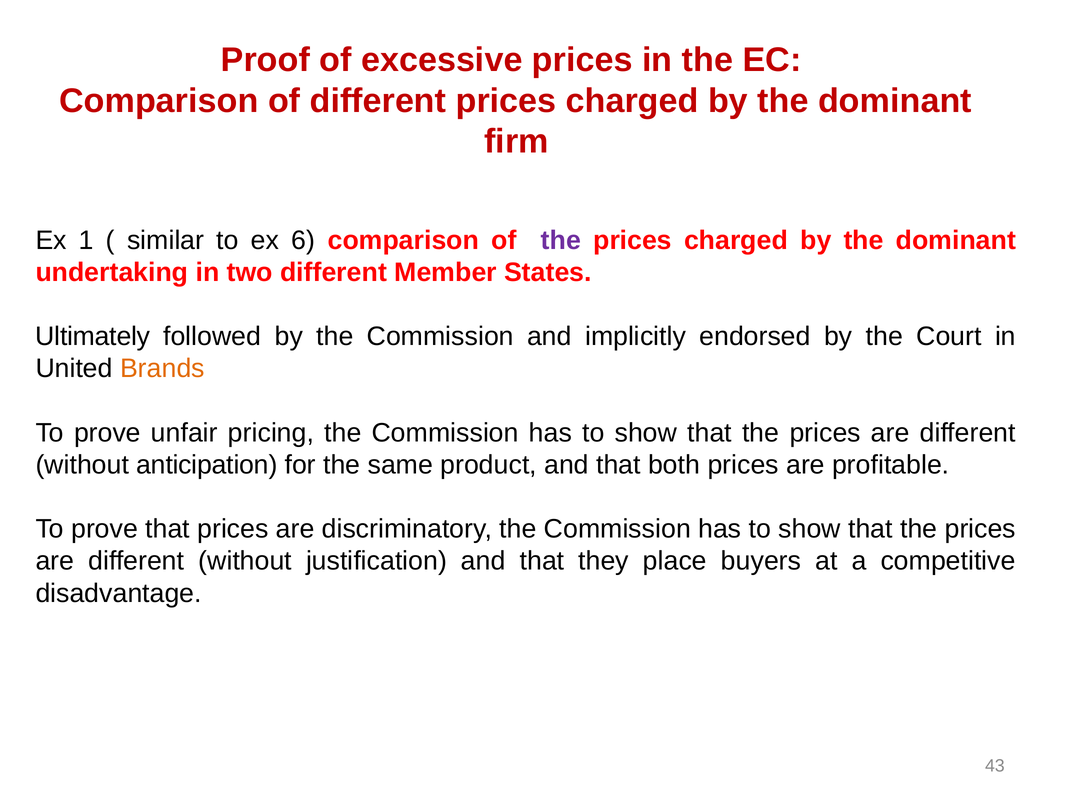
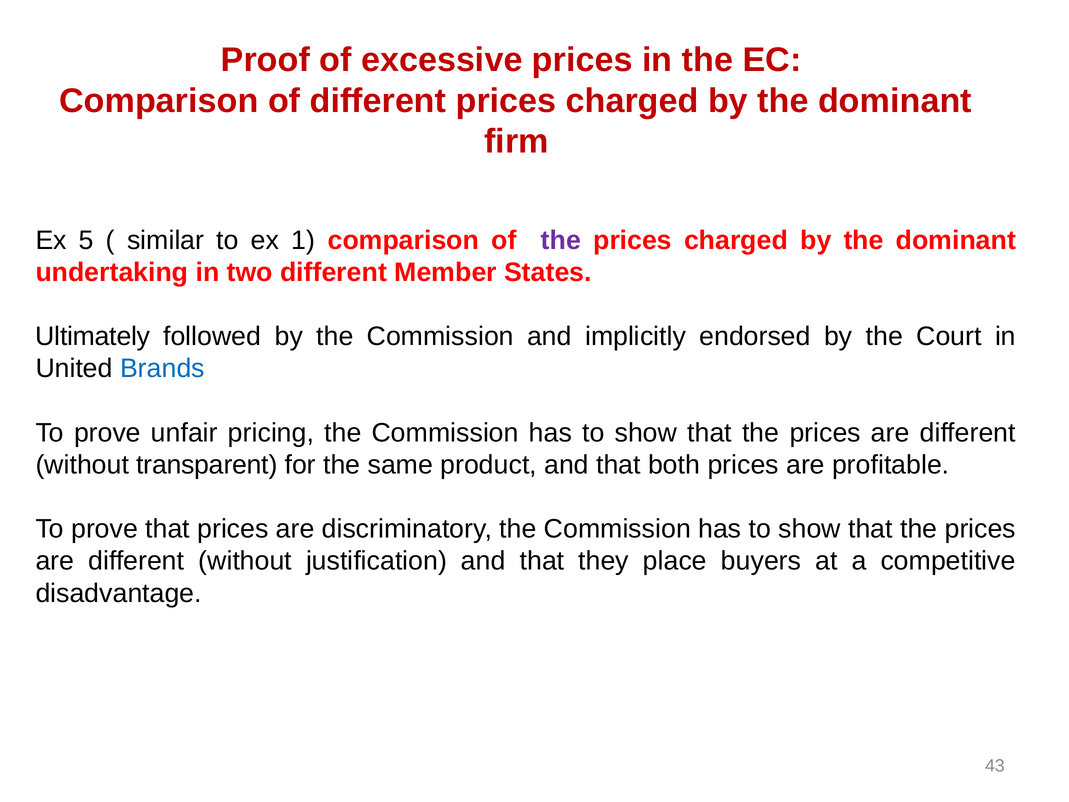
1: 1 -> 5
6: 6 -> 1
Brands colour: orange -> blue
anticipation: anticipation -> transparent
